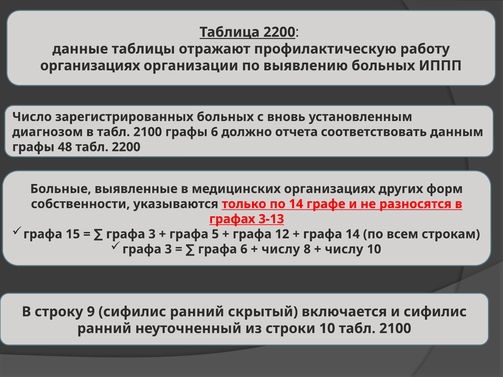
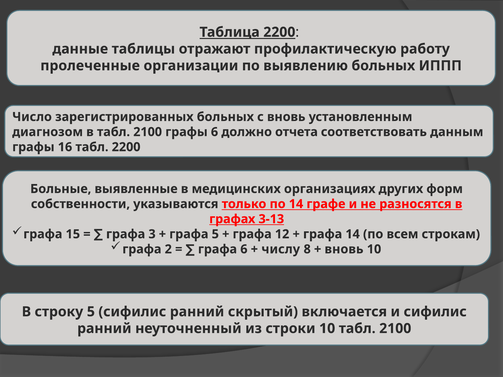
организациях at (90, 66): организациях -> пролеченные
48: 48 -> 16
3 at (168, 249): 3 -> 2
числу at (344, 249): числу -> вновь
строку 9: 9 -> 5
